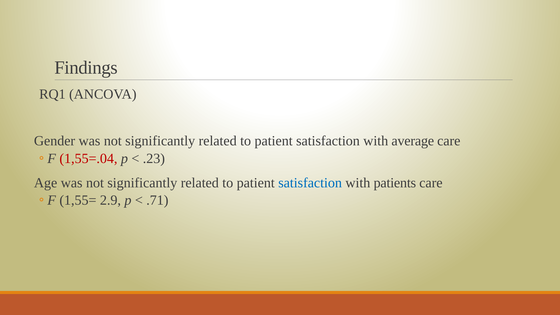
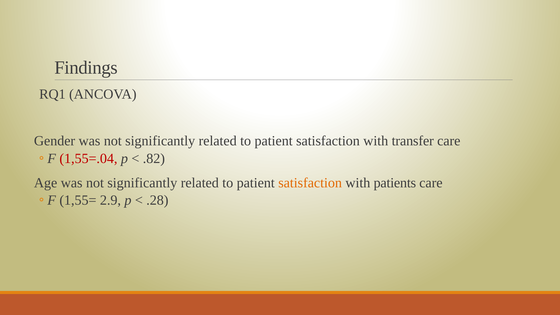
average: average -> transfer
.23: .23 -> .82
satisfaction at (310, 183) colour: blue -> orange
.71: .71 -> .28
